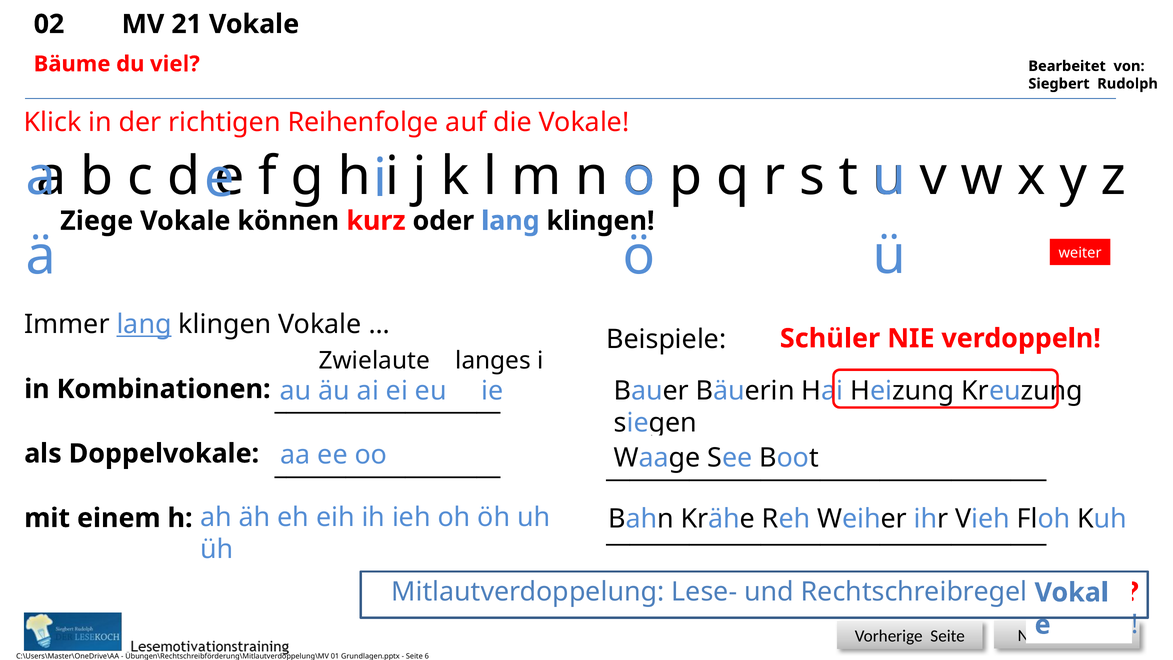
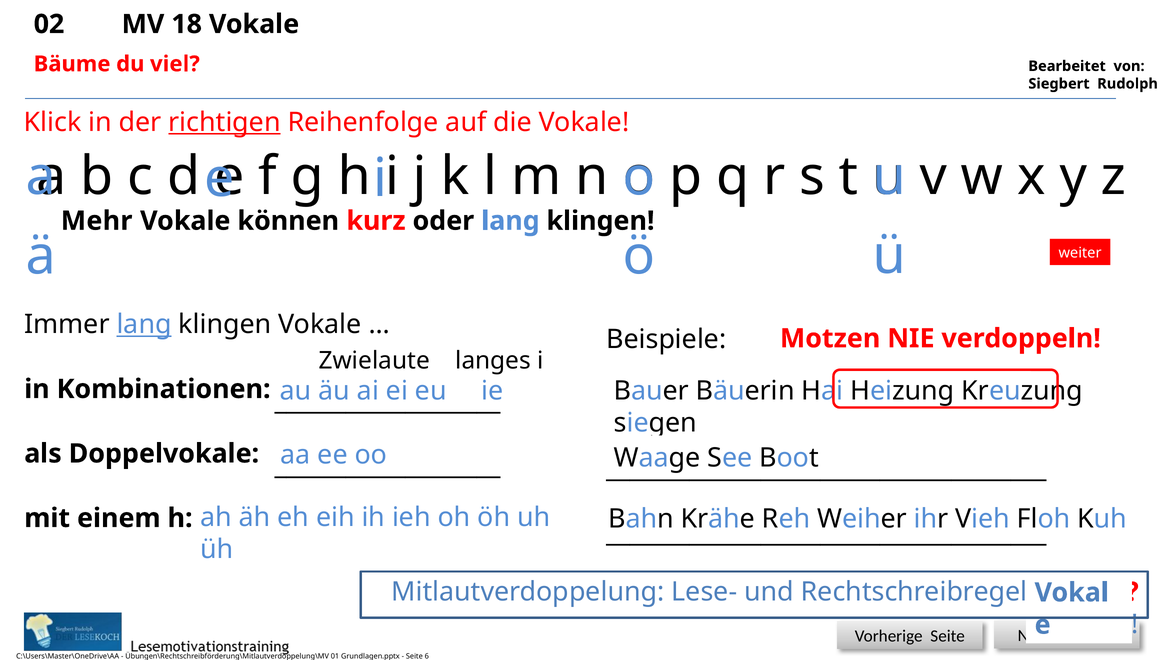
21: 21 -> 18
richtigen underline: none -> present
Ziege: Ziege -> Mehr
Schüler: Schüler -> Motzen
